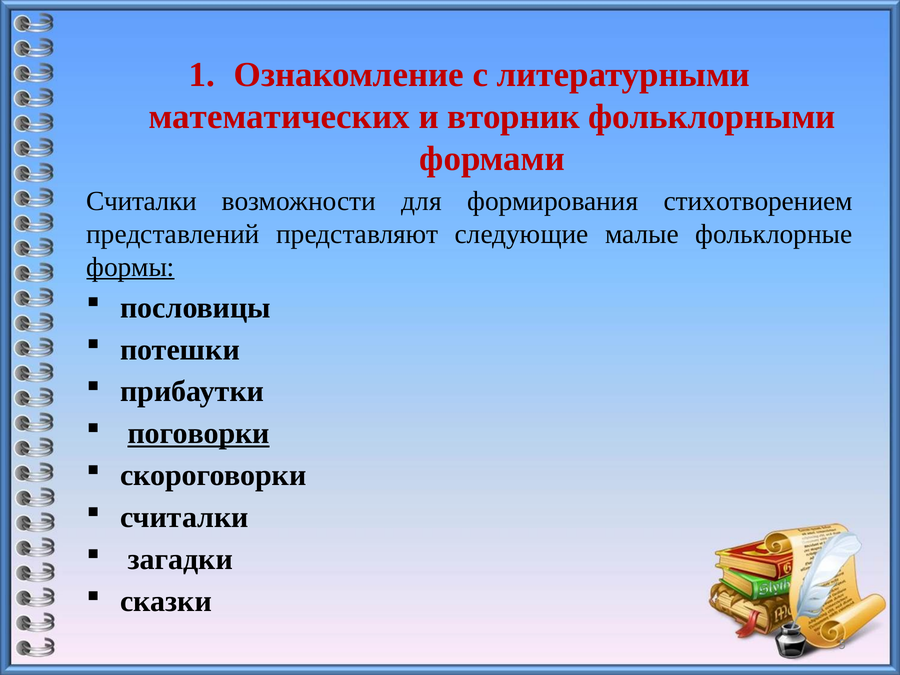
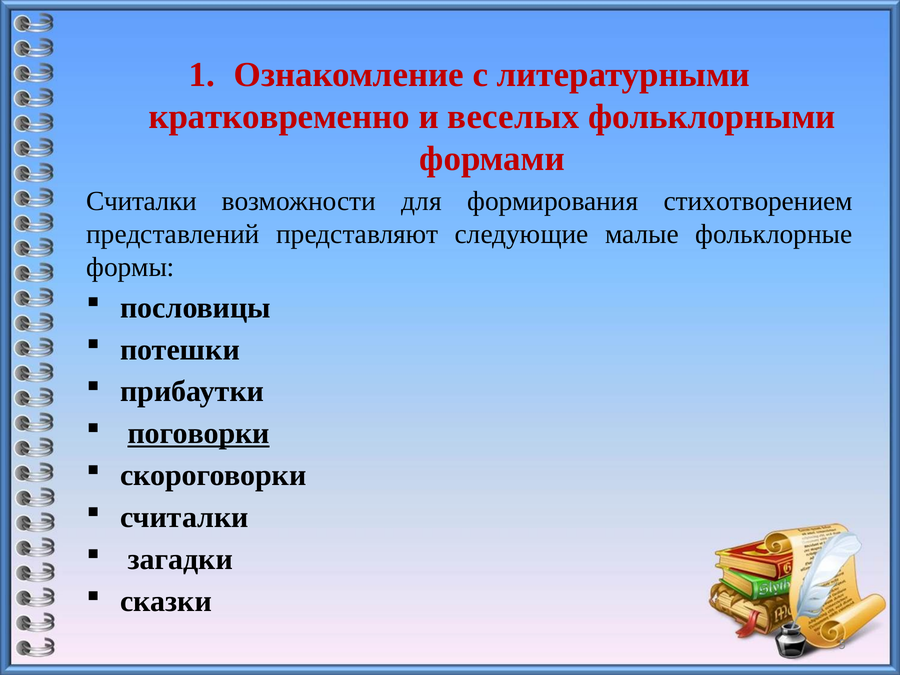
математических: математических -> кратковременно
вторник: вторник -> веселых
формы underline: present -> none
